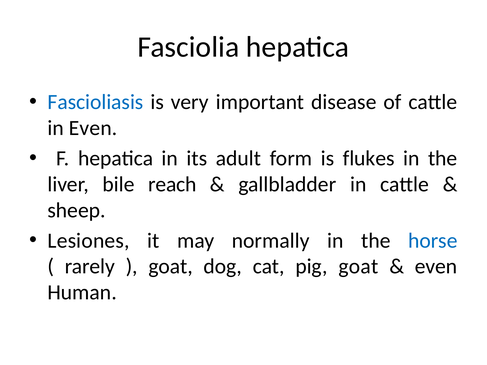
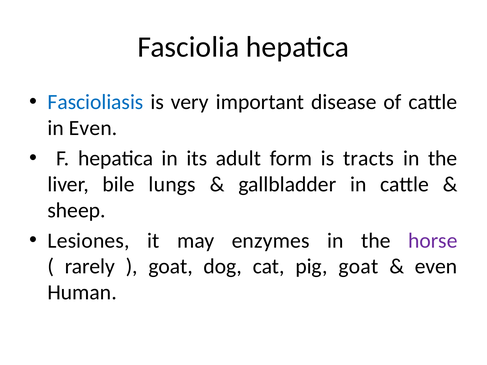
flukes: flukes -> tracts
reach: reach -> lungs
normally: normally -> enzymes
horse colour: blue -> purple
